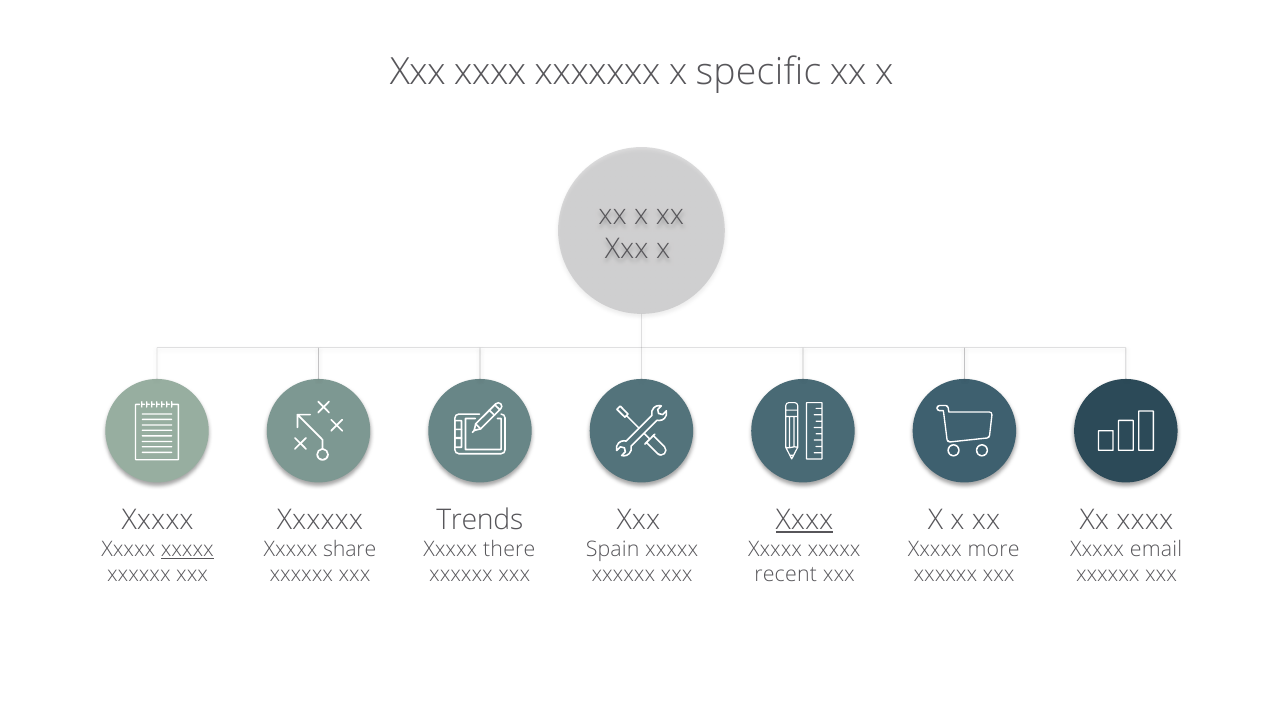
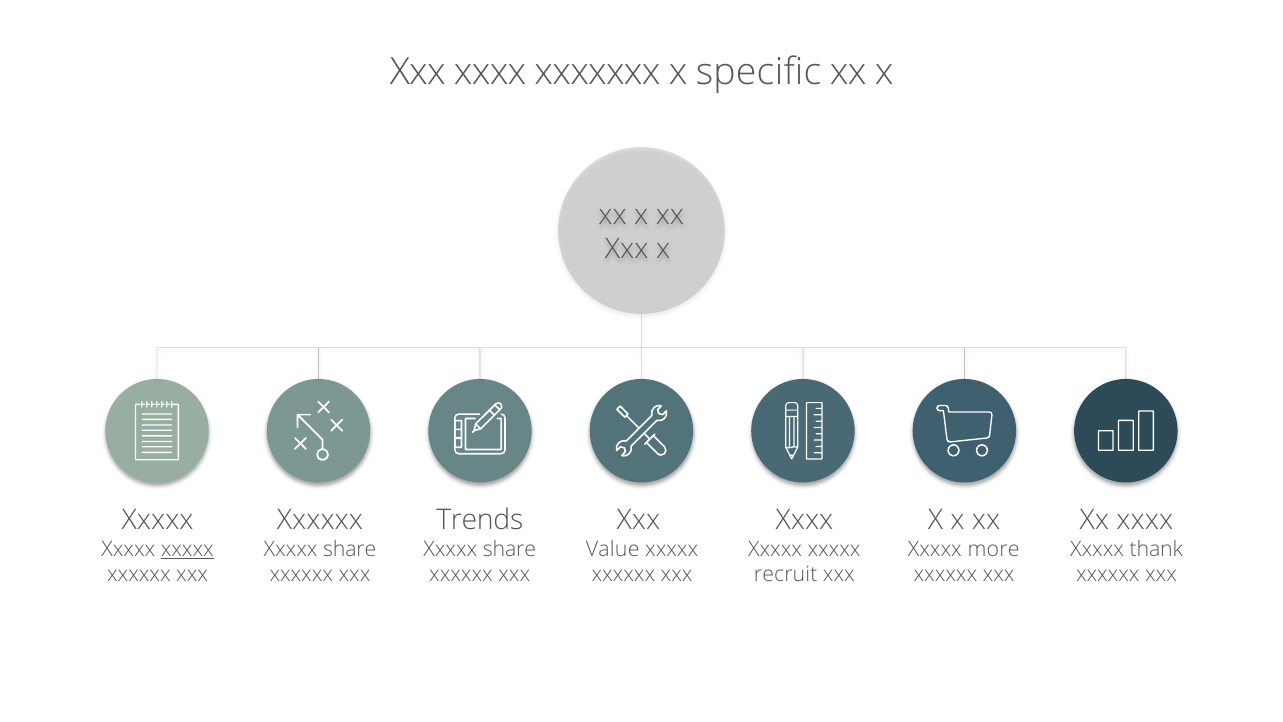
Xxxx at (804, 519) underline: present -> none
there at (509, 549): there -> share
Spain: Spain -> Value
email: email -> thank
recent: recent -> recruit
